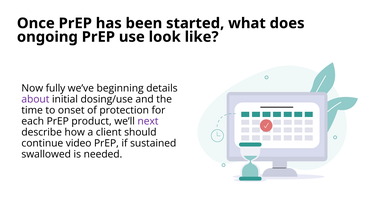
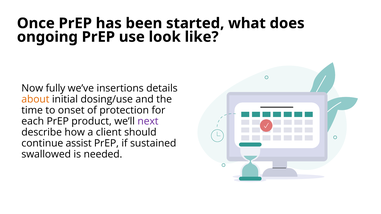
beginning: beginning -> insertions
about colour: purple -> orange
video: video -> assist
